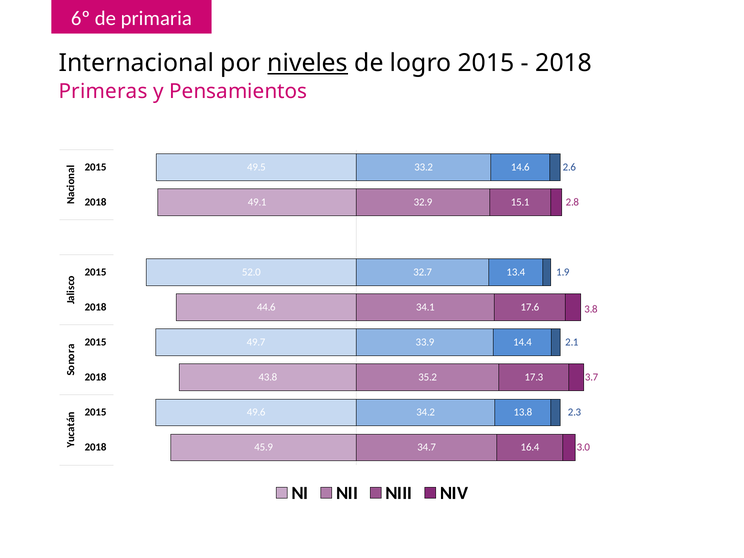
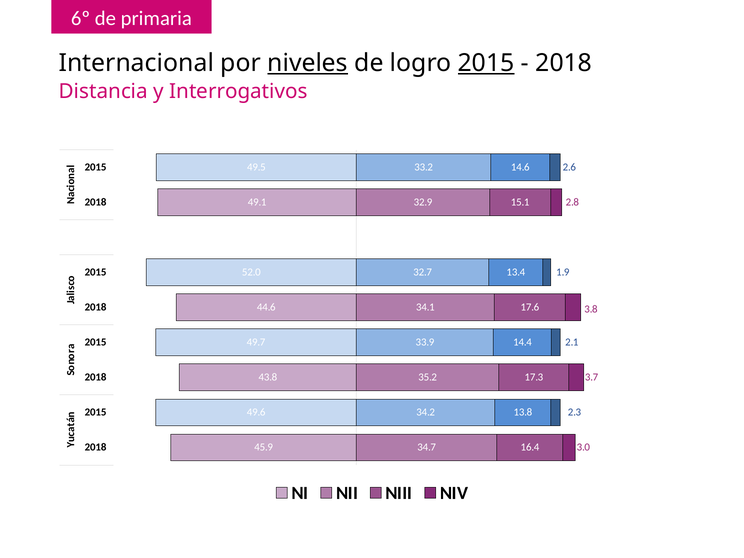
2015 at (486, 63) underline: none -> present
Primeras: Primeras -> Distancia
Pensamientos: Pensamientos -> Interrogativos
